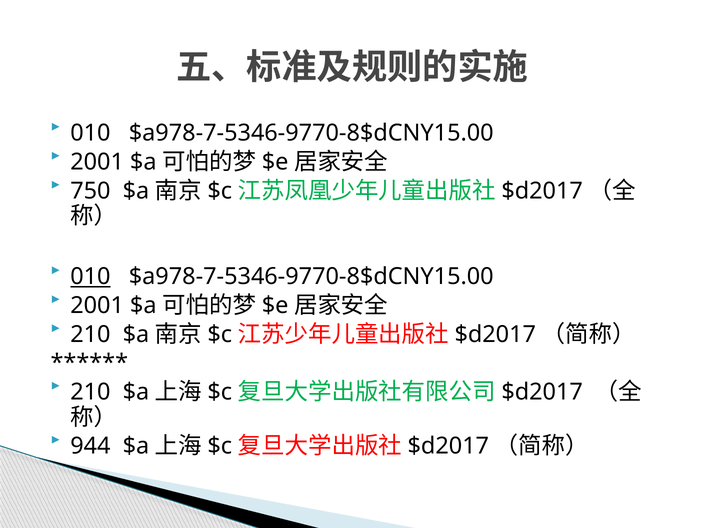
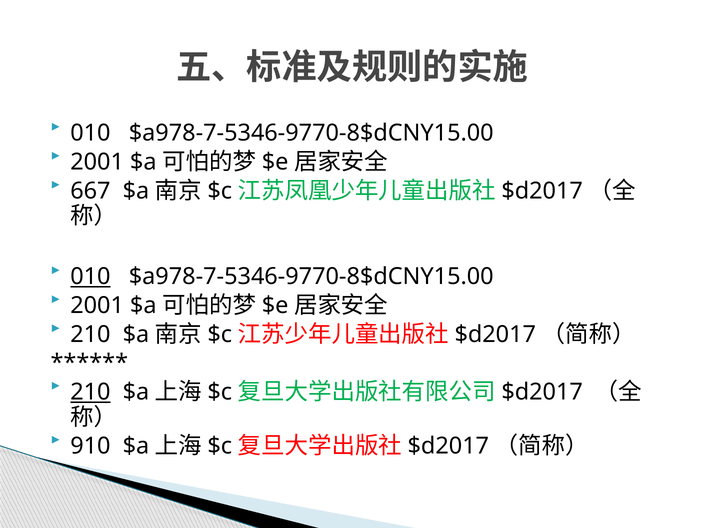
750: 750 -> 667
210 at (90, 392) underline: none -> present
944: 944 -> 910
